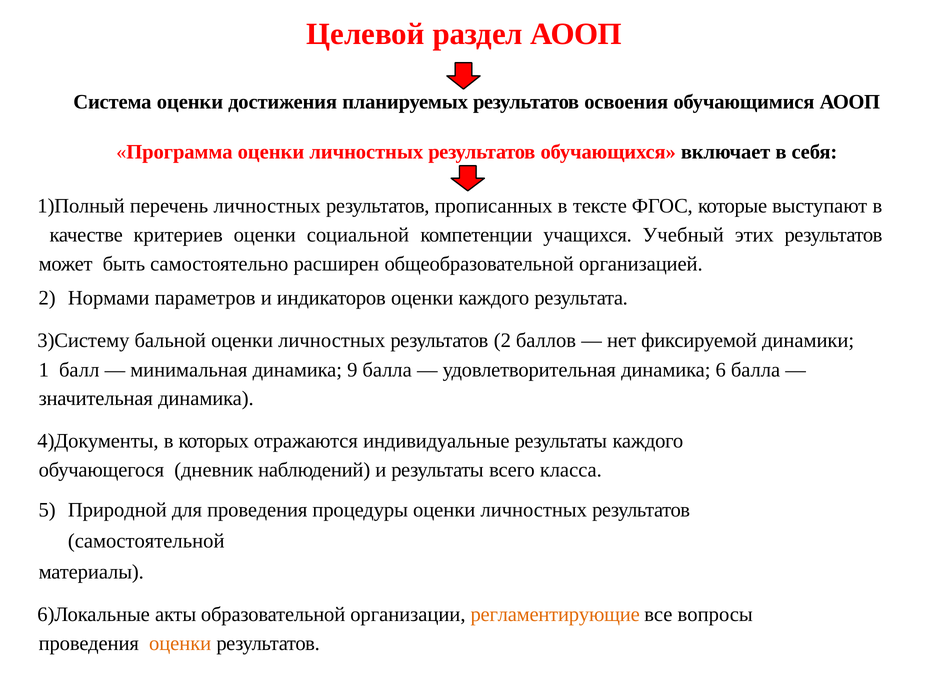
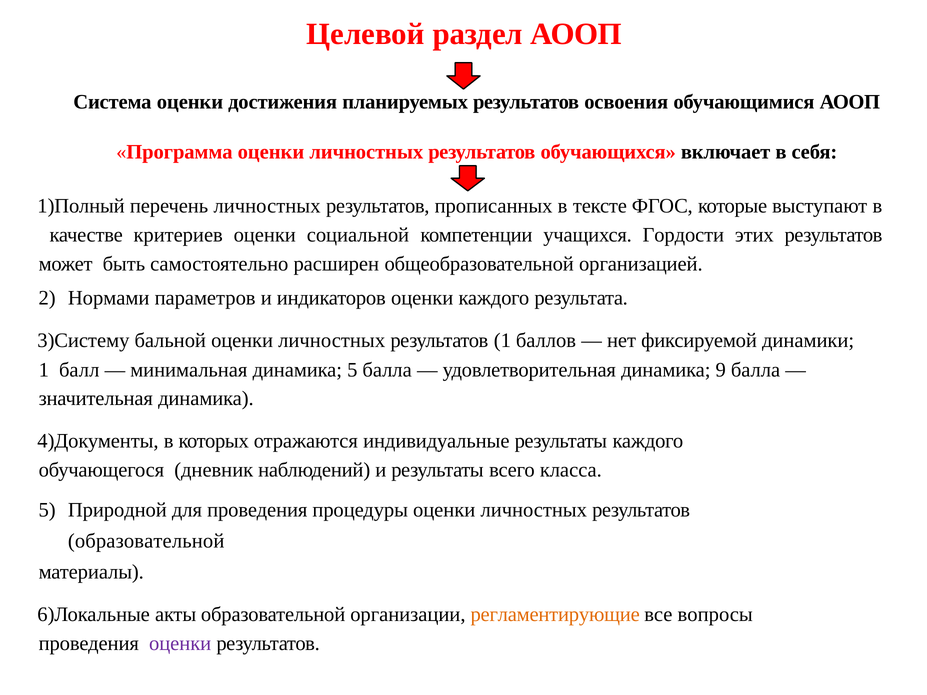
Учебный: Учебный -> Гордости
результатов 2: 2 -> 1
динамика 9: 9 -> 5
6: 6 -> 9
самостоятельной at (146, 541): самостоятельной -> образовательной
оценки at (180, 644) colour: orange -> purple
